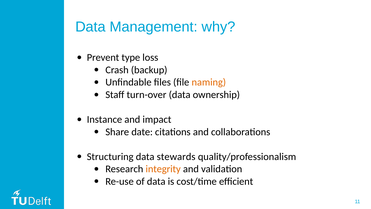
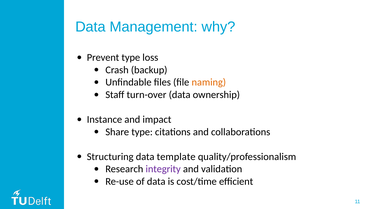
Share date: date -> type
stewards: stewards -> template
integrity colour: orange -> purple
